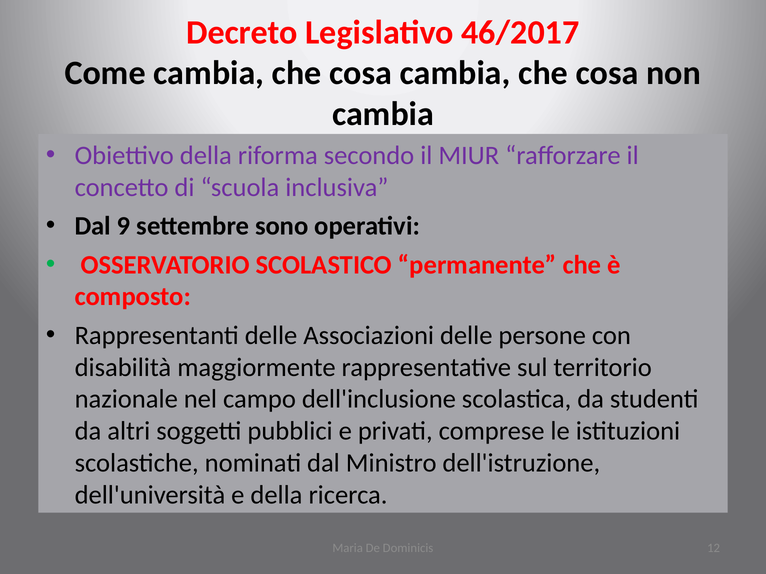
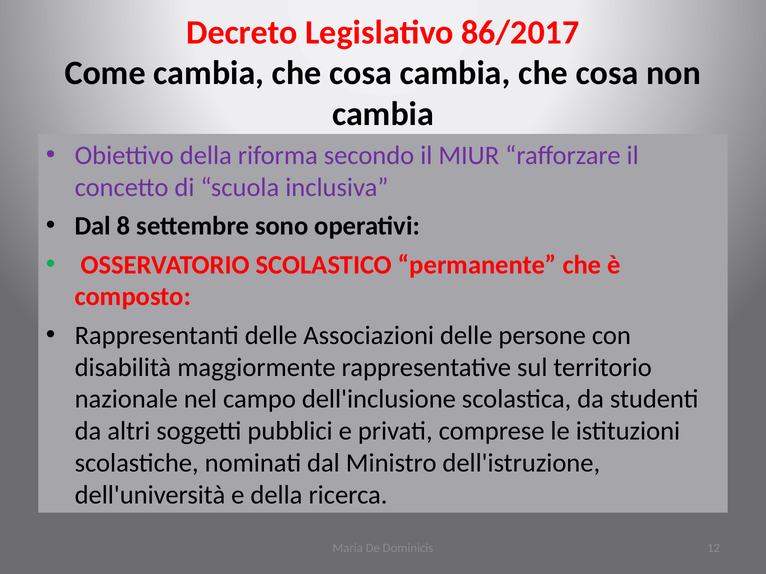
46/2017: 46/2017 -> 86/2017
9: 9 -> 8
